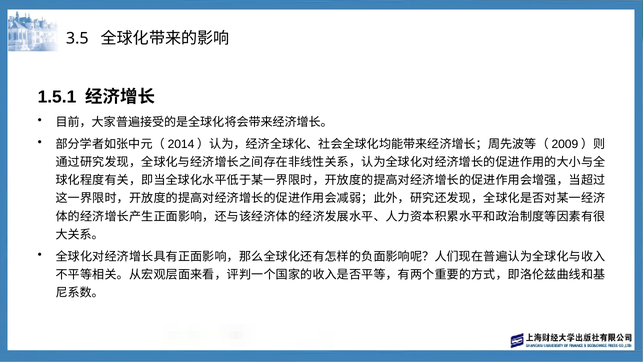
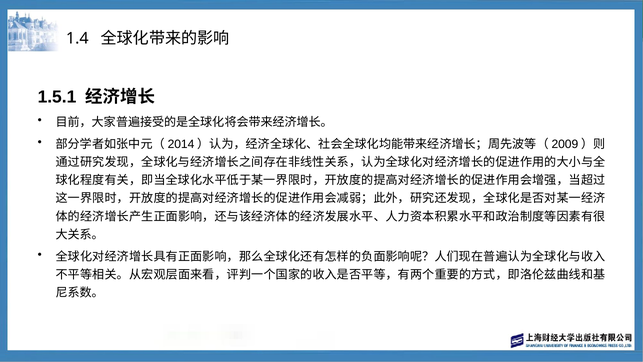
3.5: 3.5 -> 1.4
